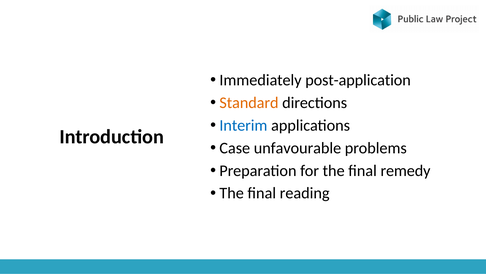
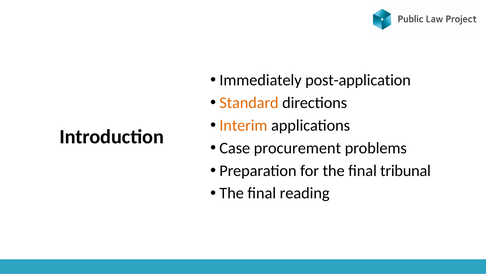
Interim colour: blue -> orange
unfavourable: unfavourable -> procurement
remedy: remedy -> tribunal
